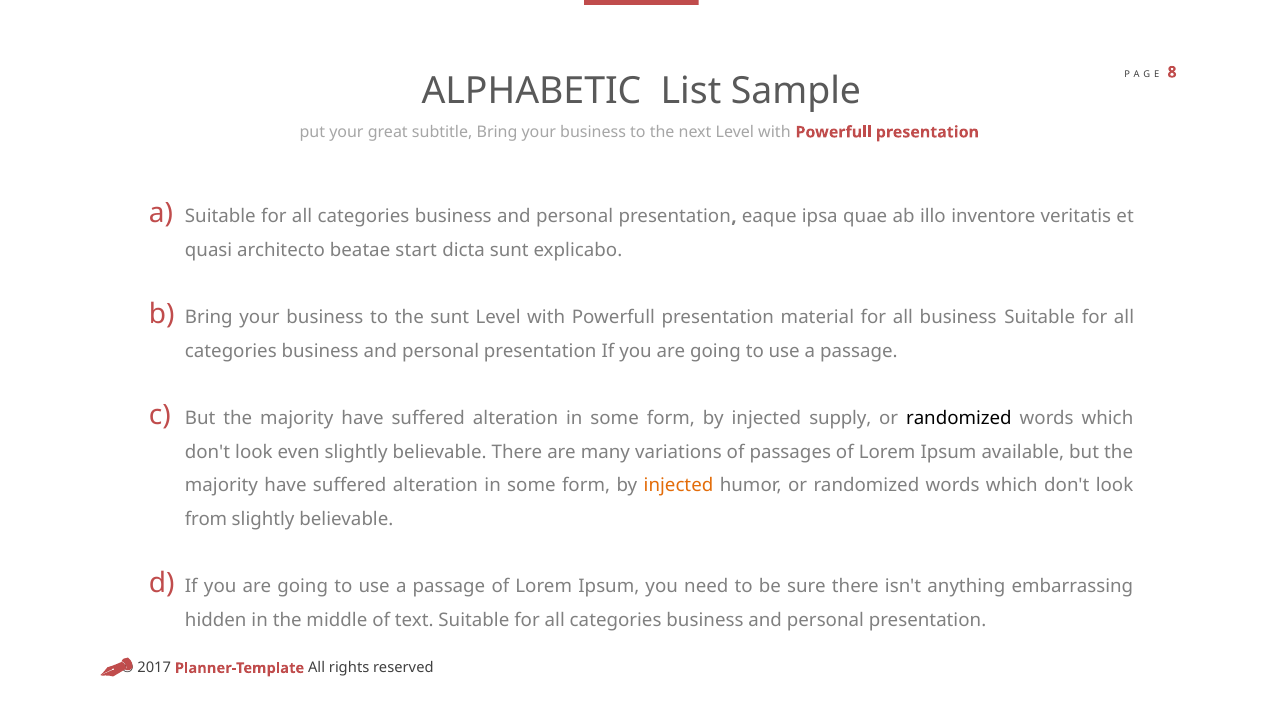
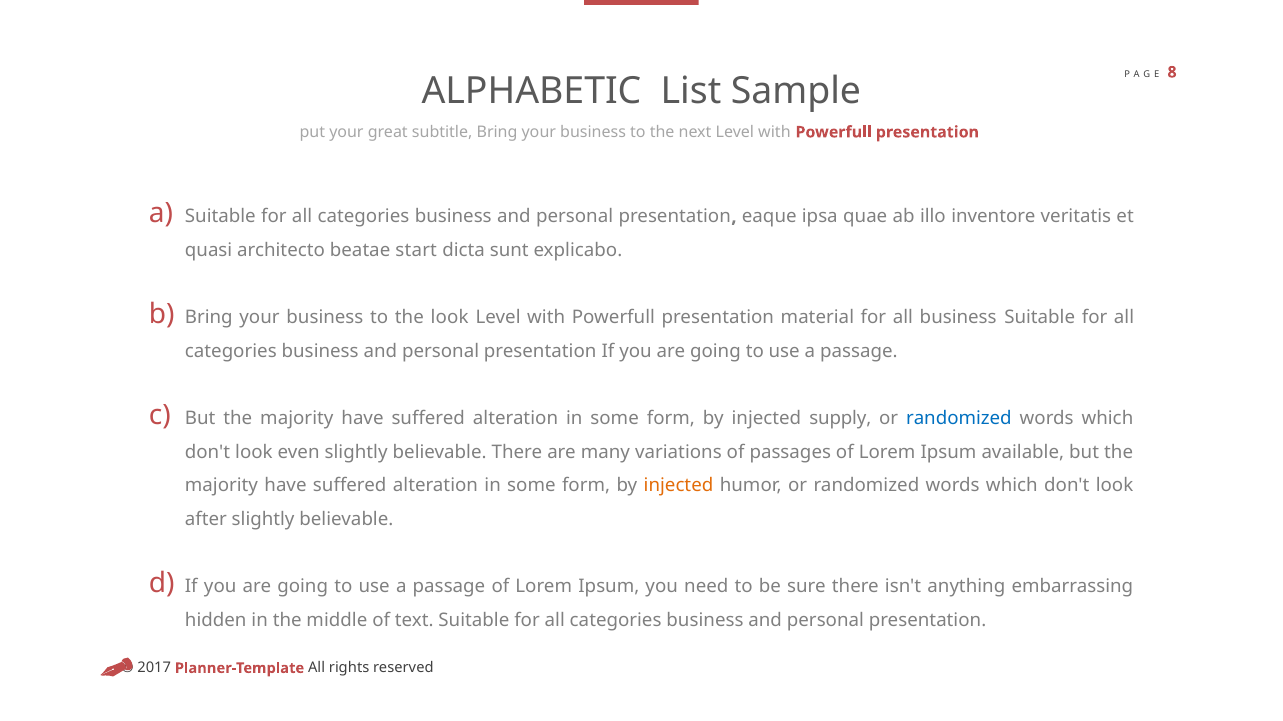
the sunt: sunt -> look
randomized at (959, 419) colour: black -> blue
from: from -> after
